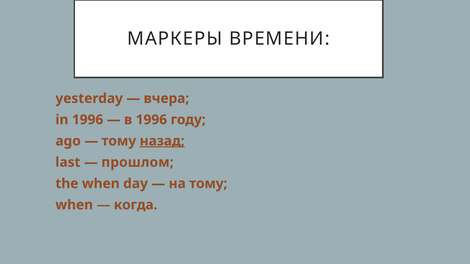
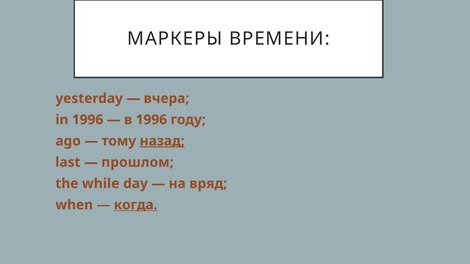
the when: when -> while
на тому: тому -> вряд
когда underline: none -> present
